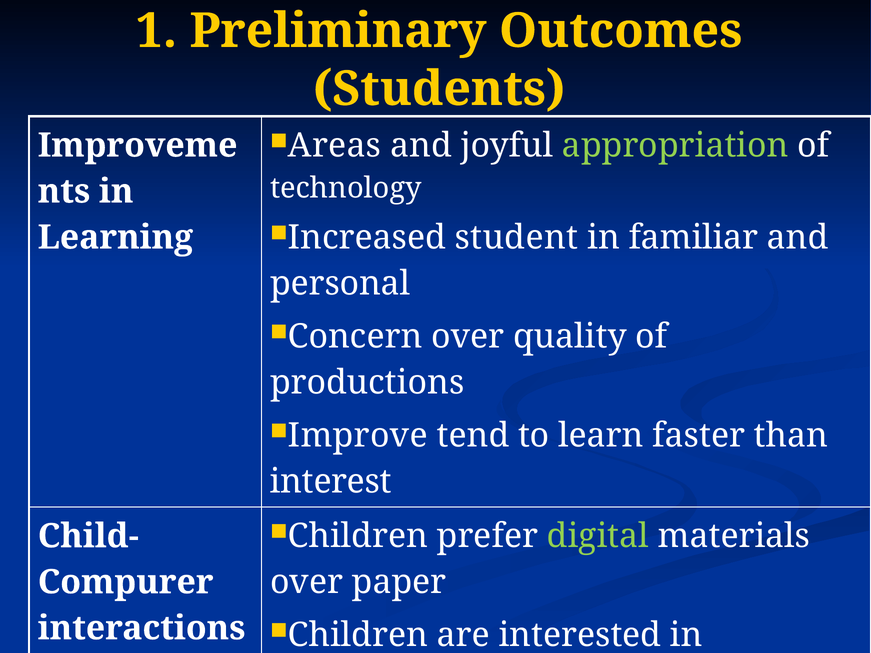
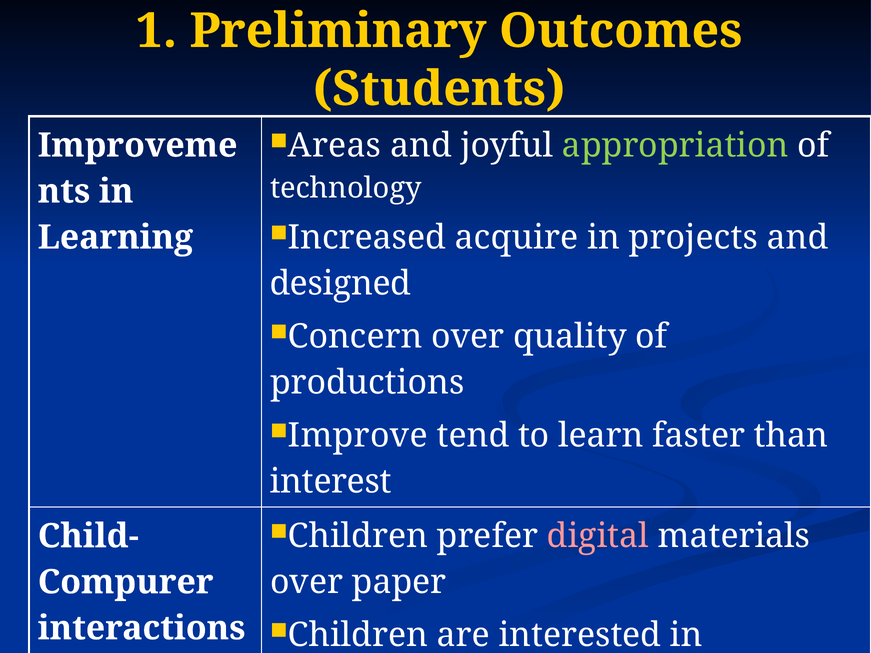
student: student -> acquire
familiar: familiar -> projects
personal: personal -> designed
digital colour: light green -> pink
